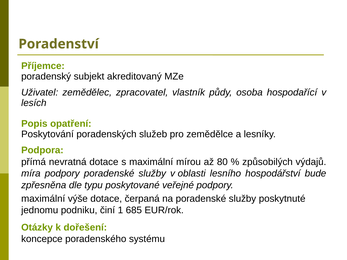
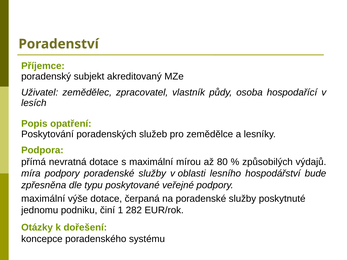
685: 685 -> 282
